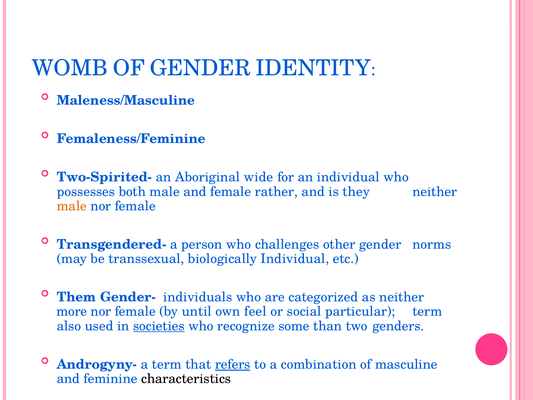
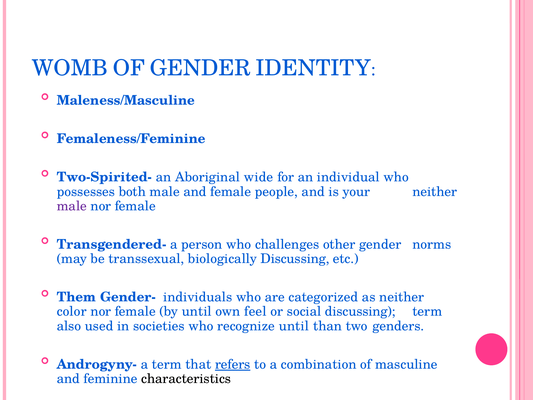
rather: rather -> people
they: they -> your
male at (72, 206) colour: orange -> purple
biologically Individual: Individual -> Discussing
more: more -> color
social particular: particular -> discussing
societies underline: present -> none
recognize some: some -> until
